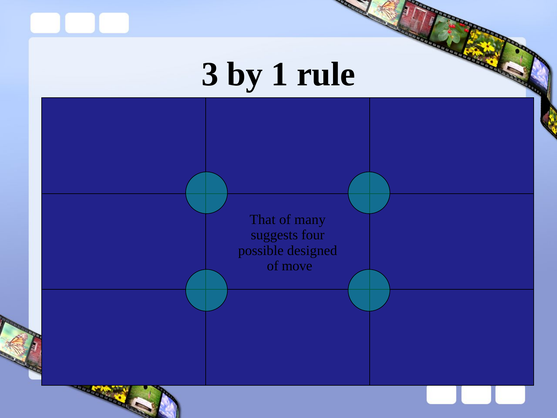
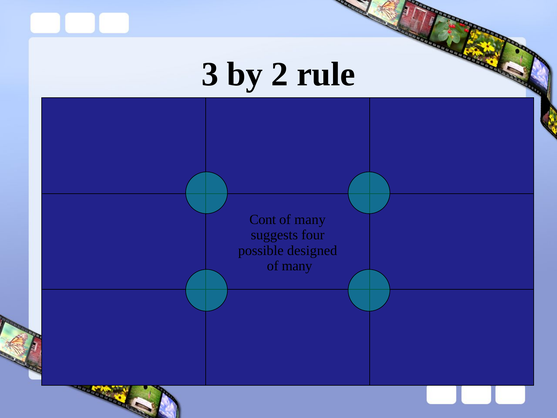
1: 1 -> 2
That: That -> Cont
move at (297, 266): move -> many
